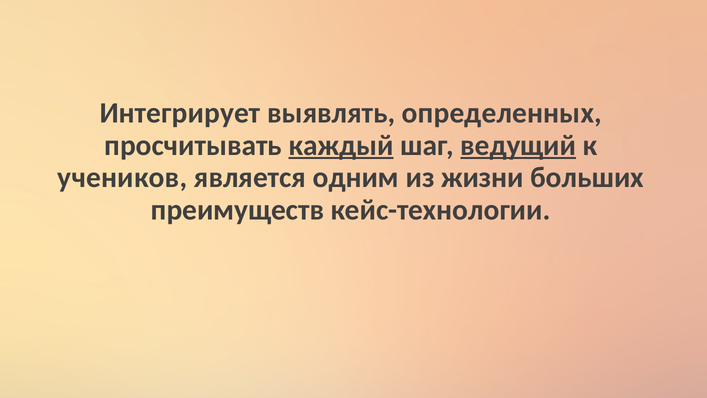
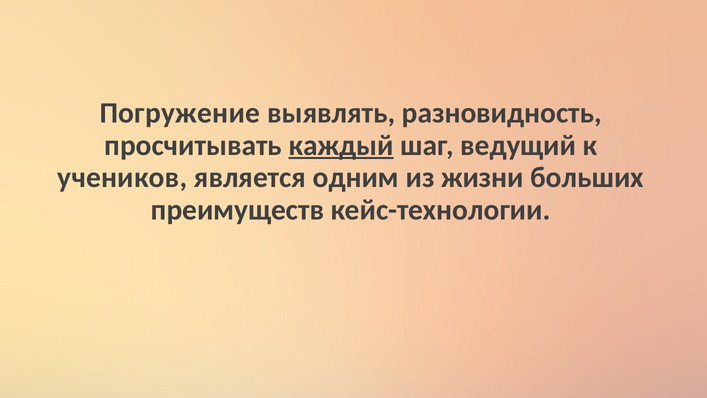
Интегрирует: Интегрирует -> Погружение
определенных: определенных -> разновидность
ведущий underline: present -> none
